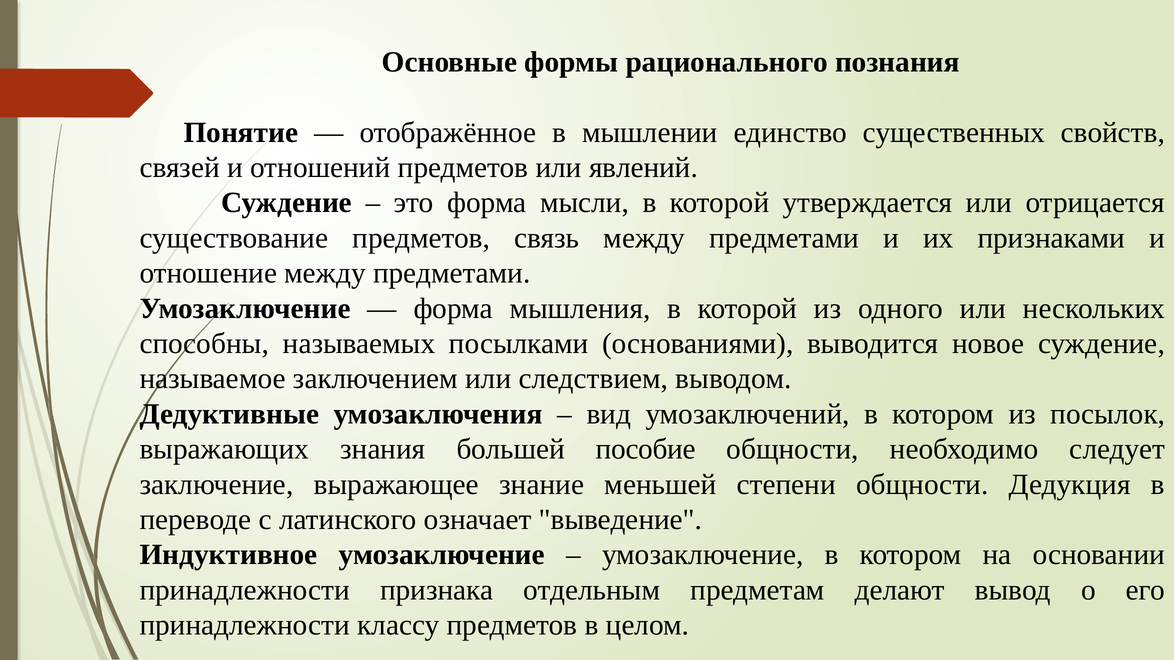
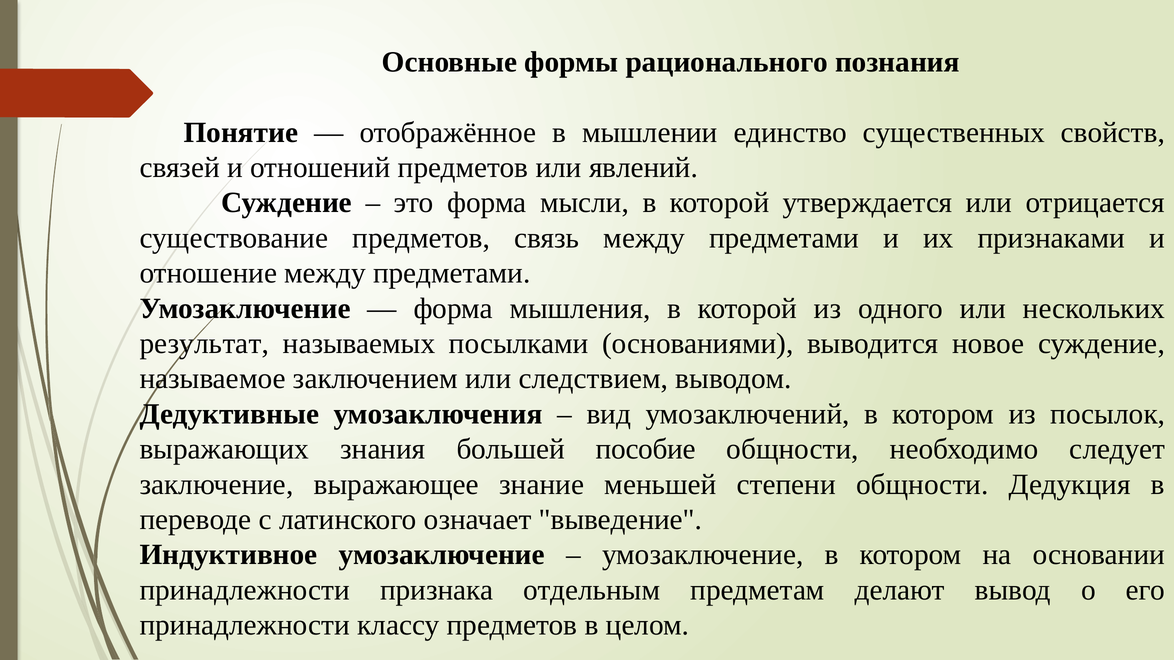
способны: способны -> результат
